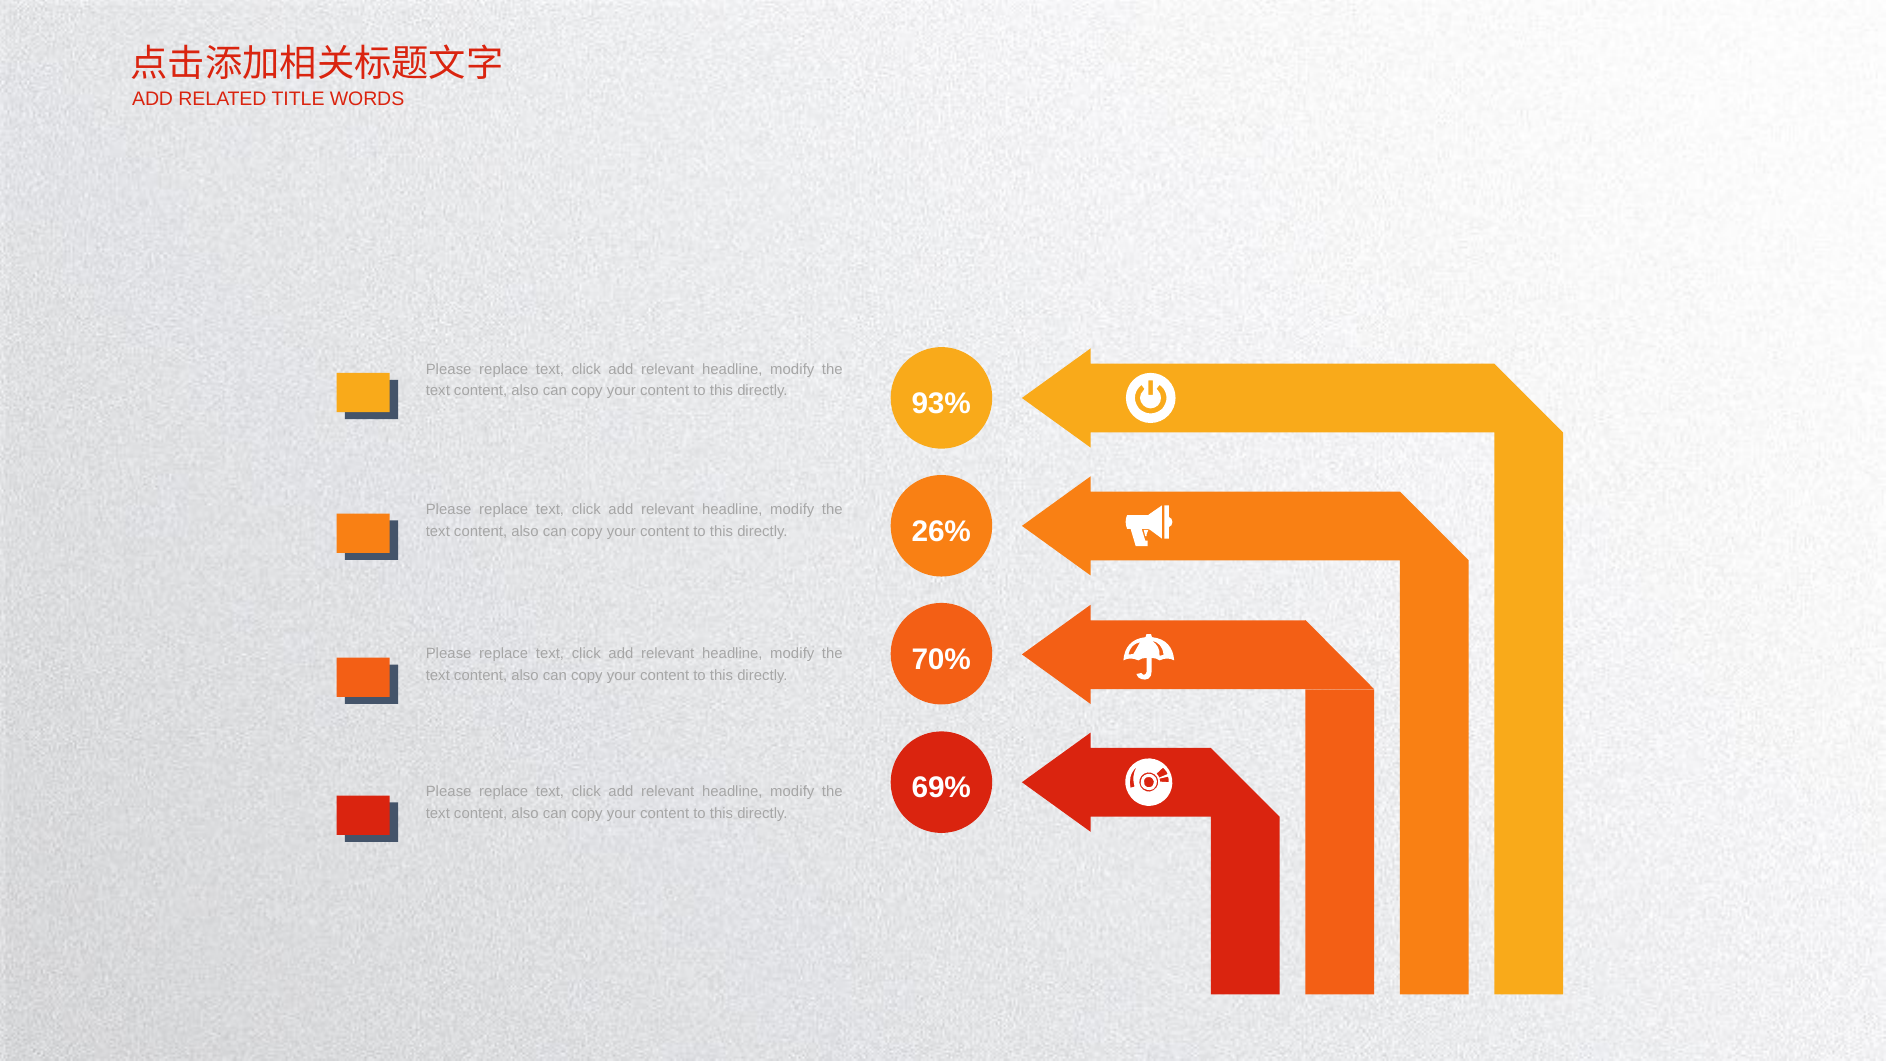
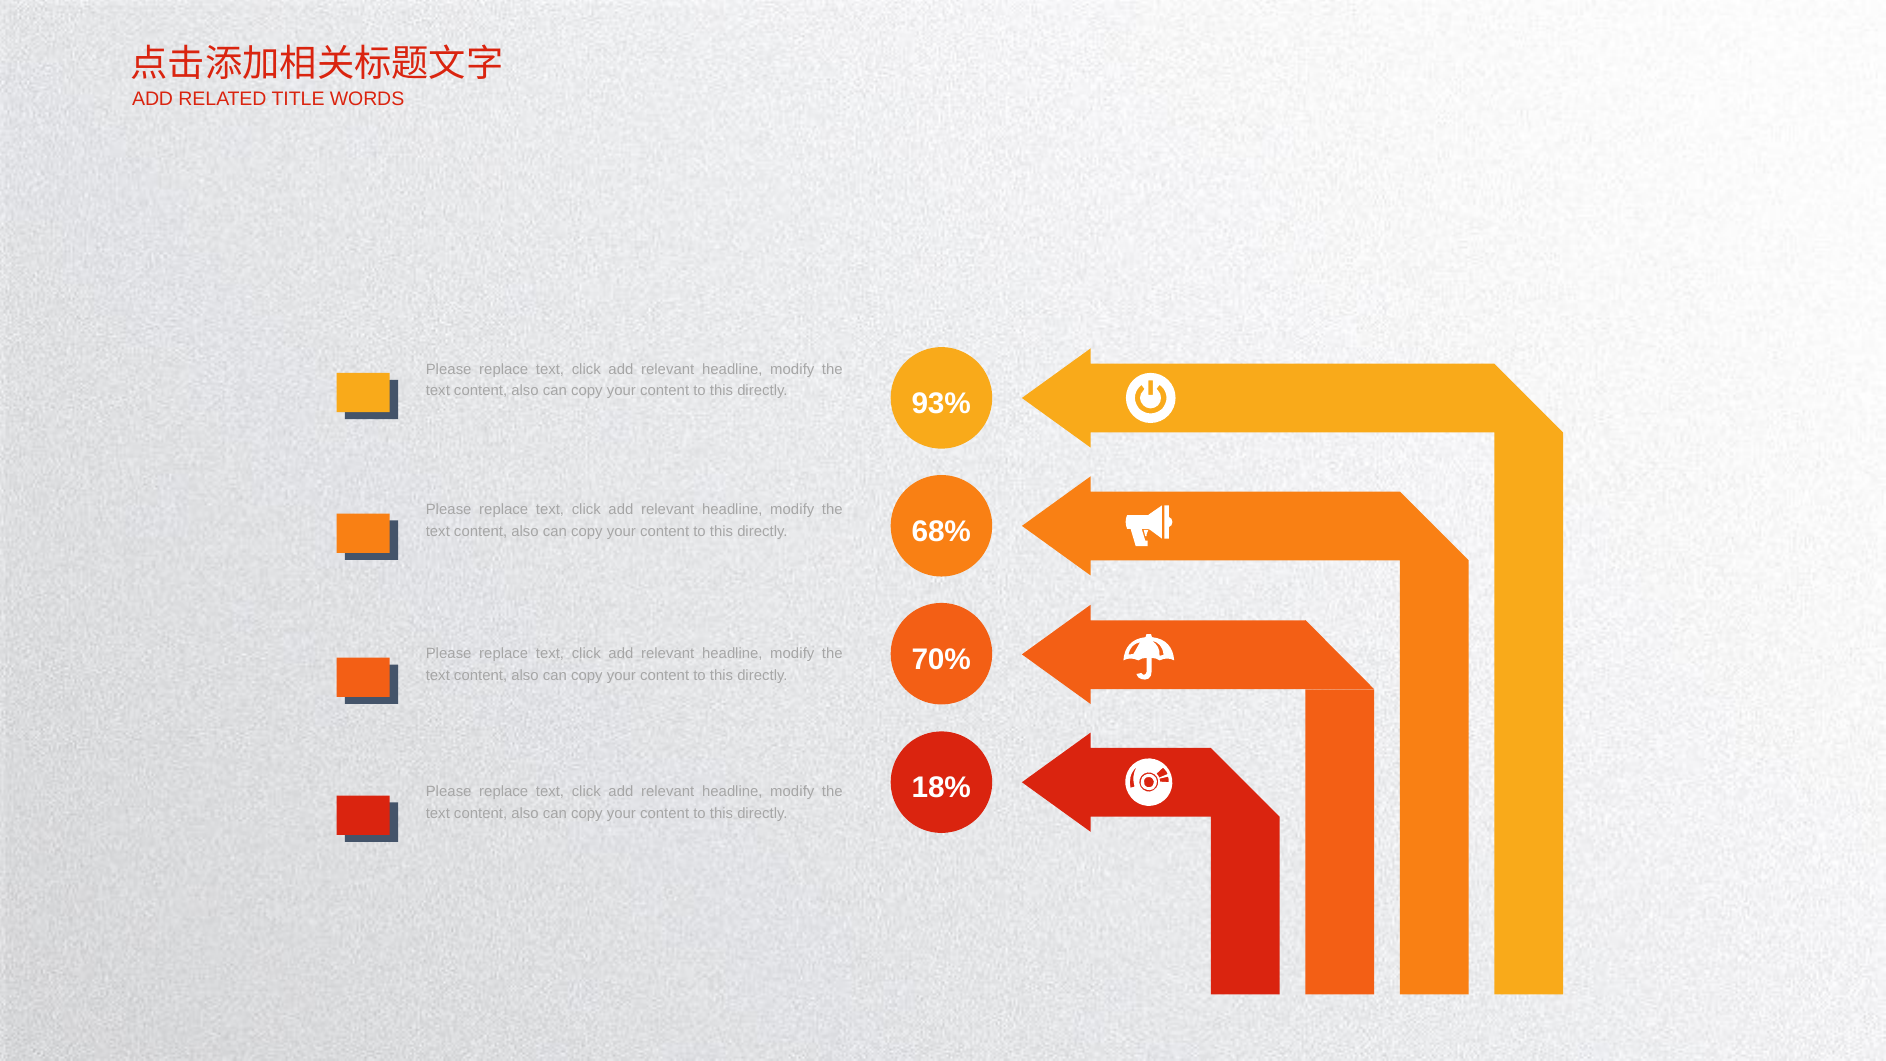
26%: 26% -> 68%
69%: 69% -> 18%
